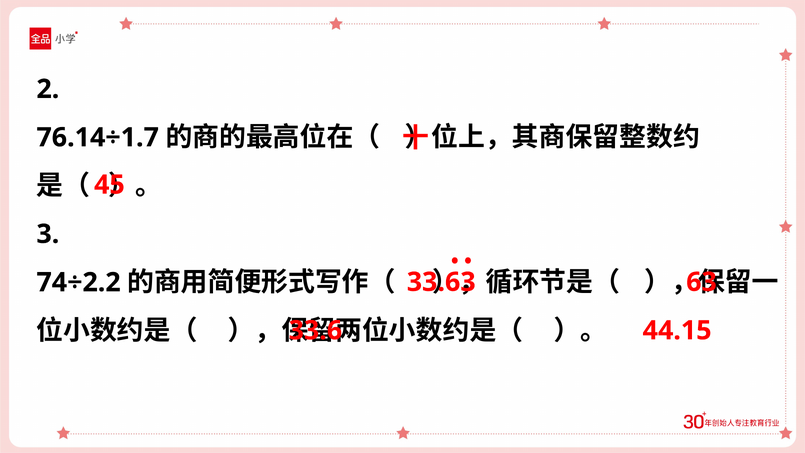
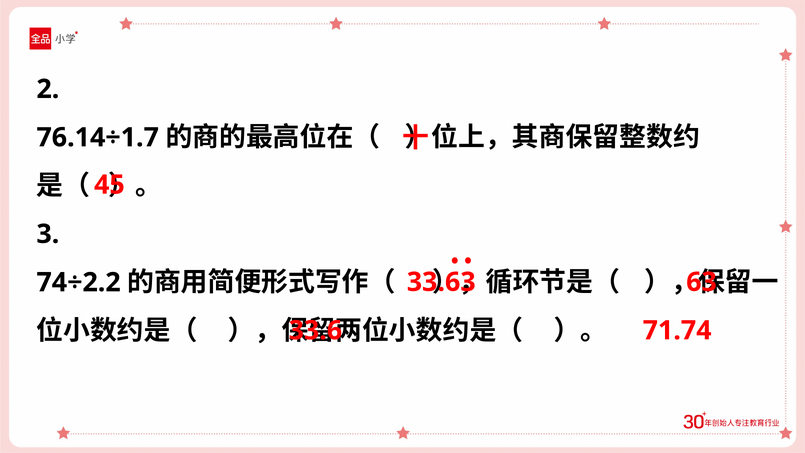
44.15: 44.15 -> 71.74
